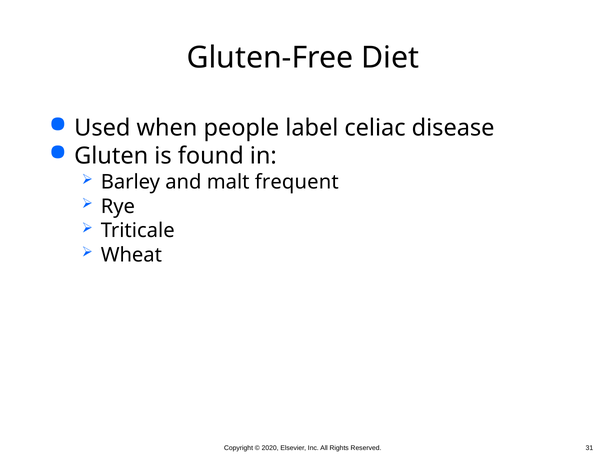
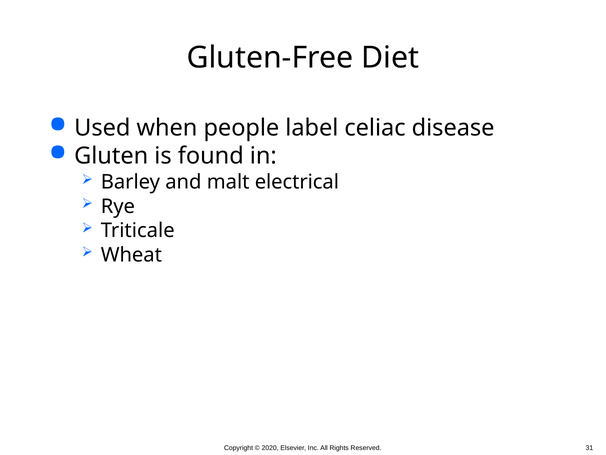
frequent: frequent -> electrical
